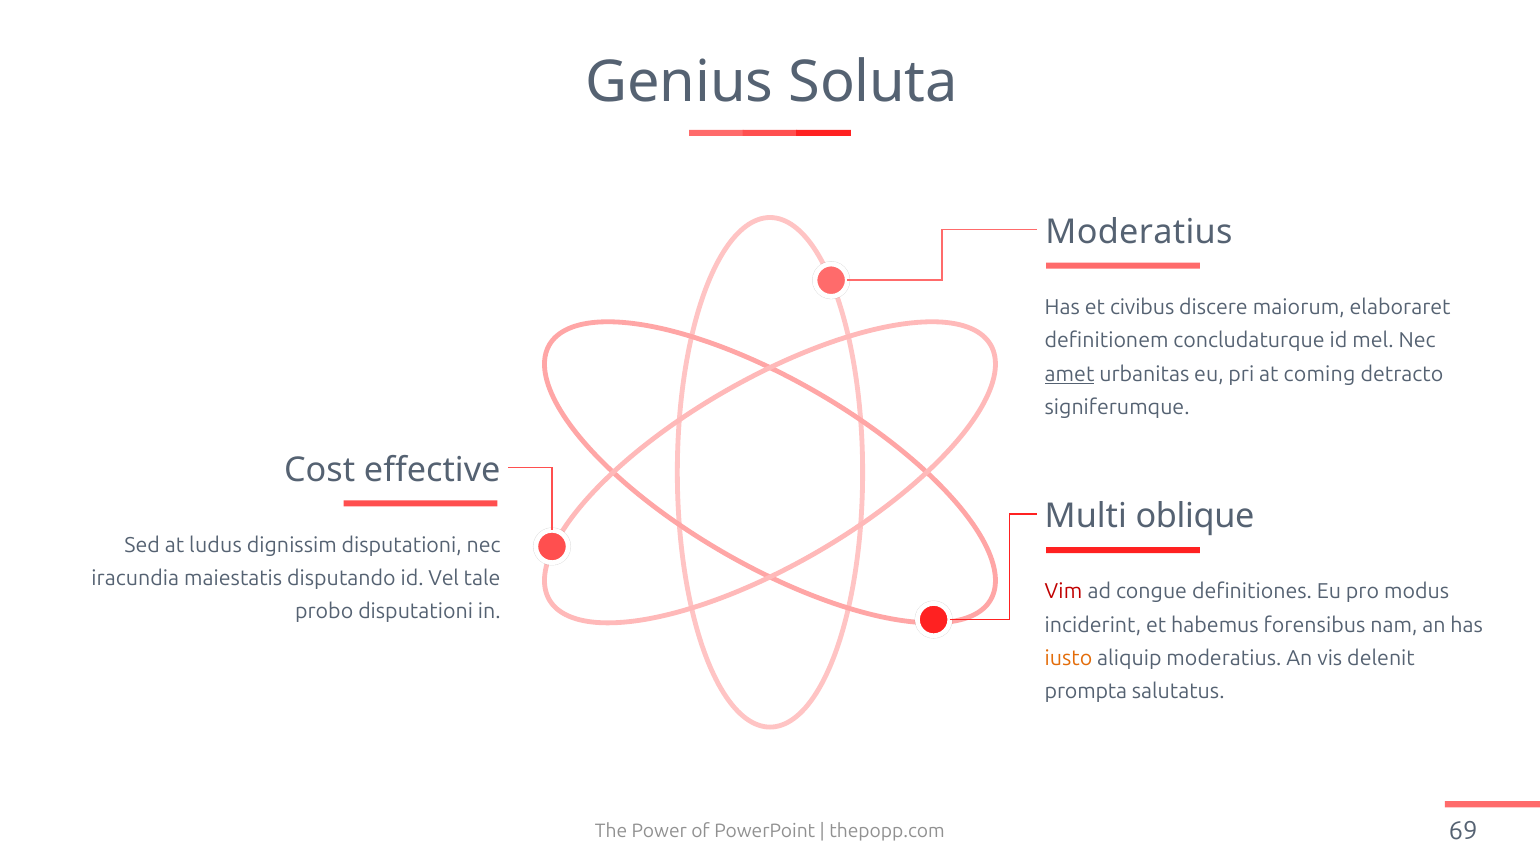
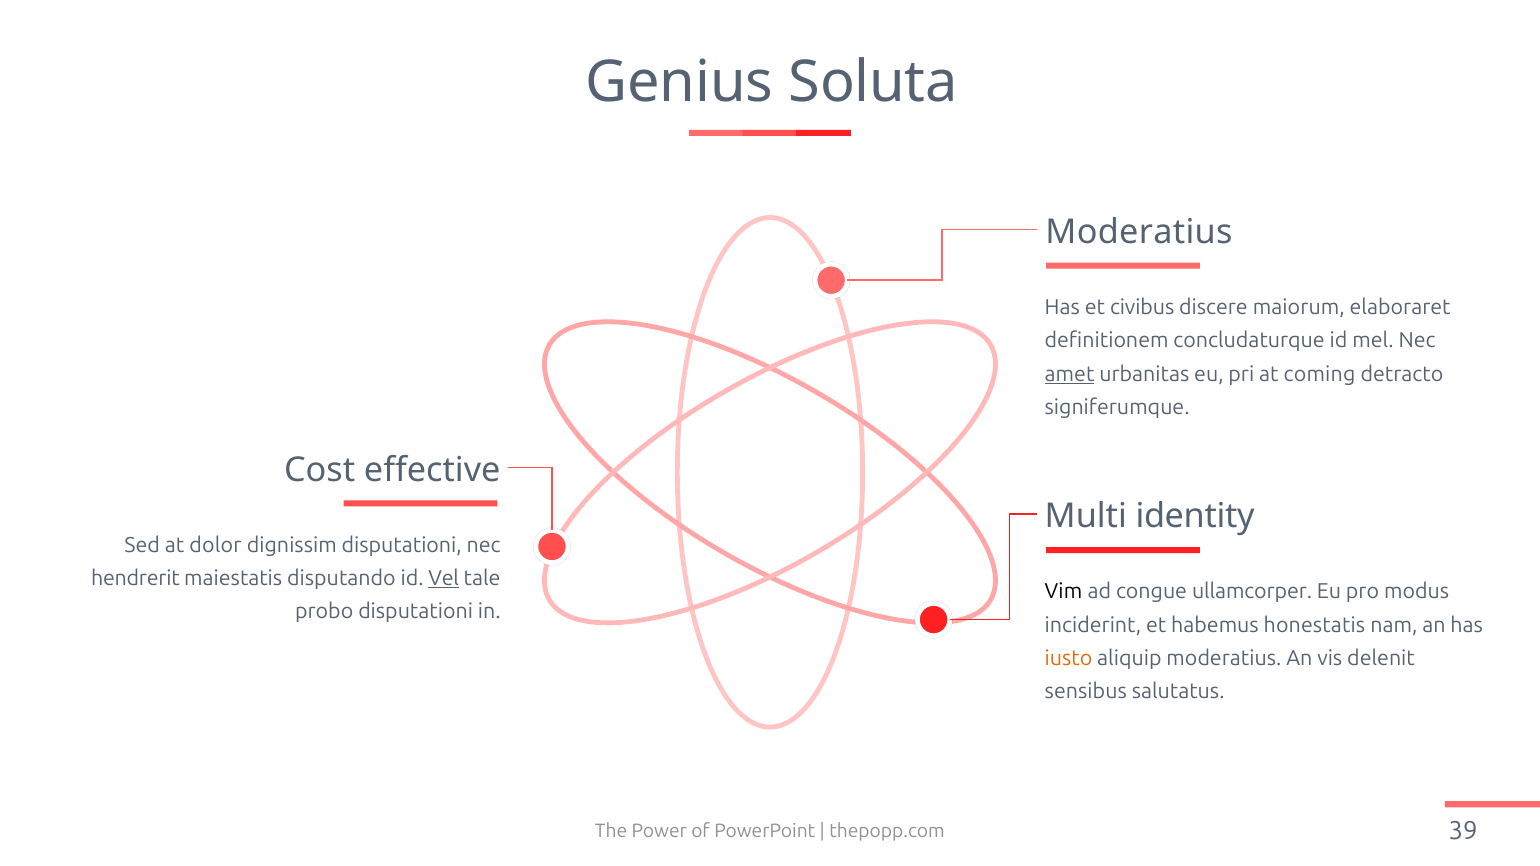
oblique: oblique -> identity
ludus: ludus -> dolor
iracundia: iracundia -> hendrerit
Vel underline: none -> present
Vim colour: red -> black
definitiones: definitiones -> ullamcorper
forensibus: forensibus -> honestatis
prompta: prompta -> sensibus
69: 69 -> 39
